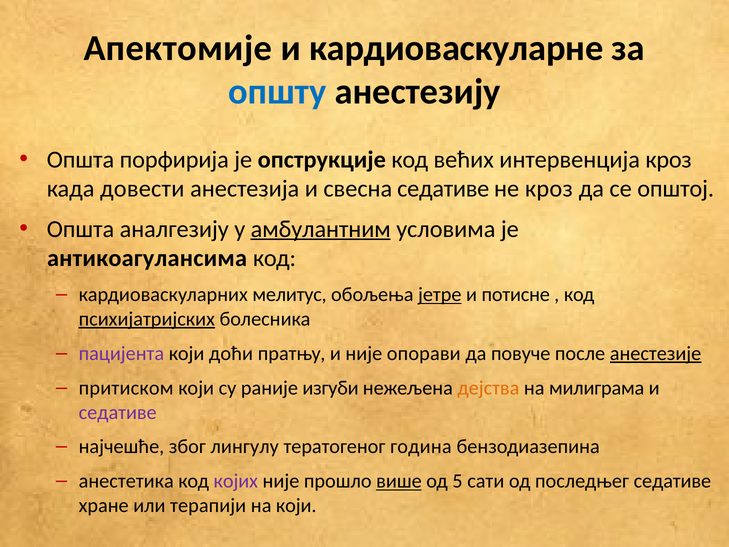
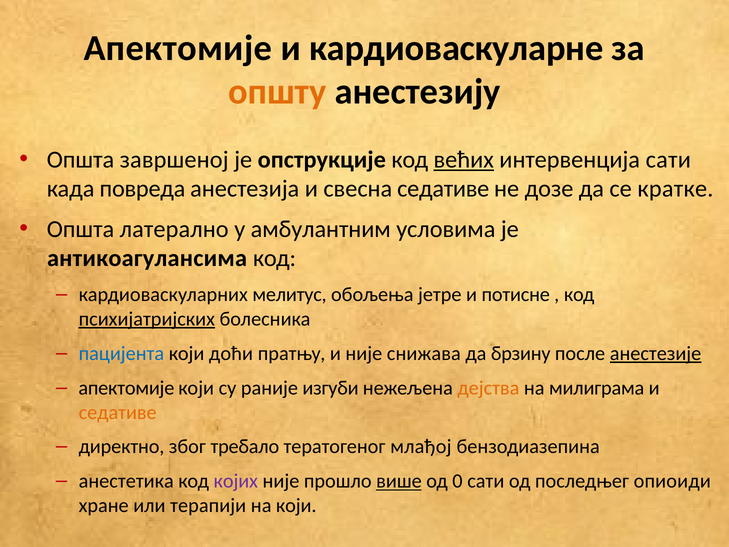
општу colour: blue -> orange
порфирија: порфирија -> завршеној
већих underline: none -> present
интервенција кроз: кроз -> сати
довести: довести -> повреда
не кроз: кроз -> дозе
општој: општој -> кратке
аналгезију: аналгезију -> латерално
амбулантним underline: present -> none
јетре underline: present -> none
пацијента colour: purple -> blue
опорави: опорави -> снижава
повуче: повуче -> брзину
притиском at (126, 388): притиском -> апектомије
седативе at (118, 412) colour: purple -> orange
најчешће: најчешће -> директно
лингулу: лингулу -> требало
година: година -> млађој
5: 5 -> 0
последњег седативе: седативе -> опиоиди
